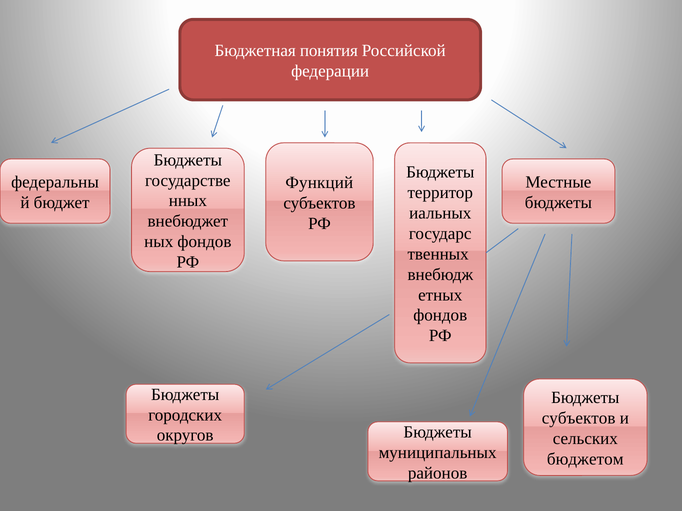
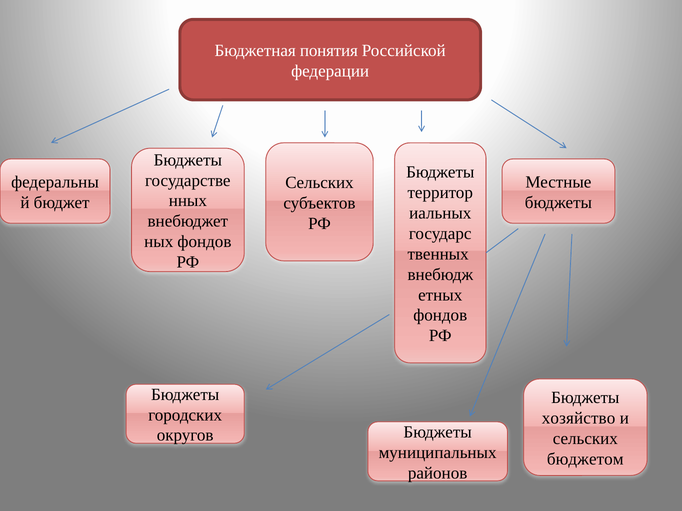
Функций at (319, 183): Функций -> Сельских
субъектов at (579, 419): субъектов -> хозяйство
